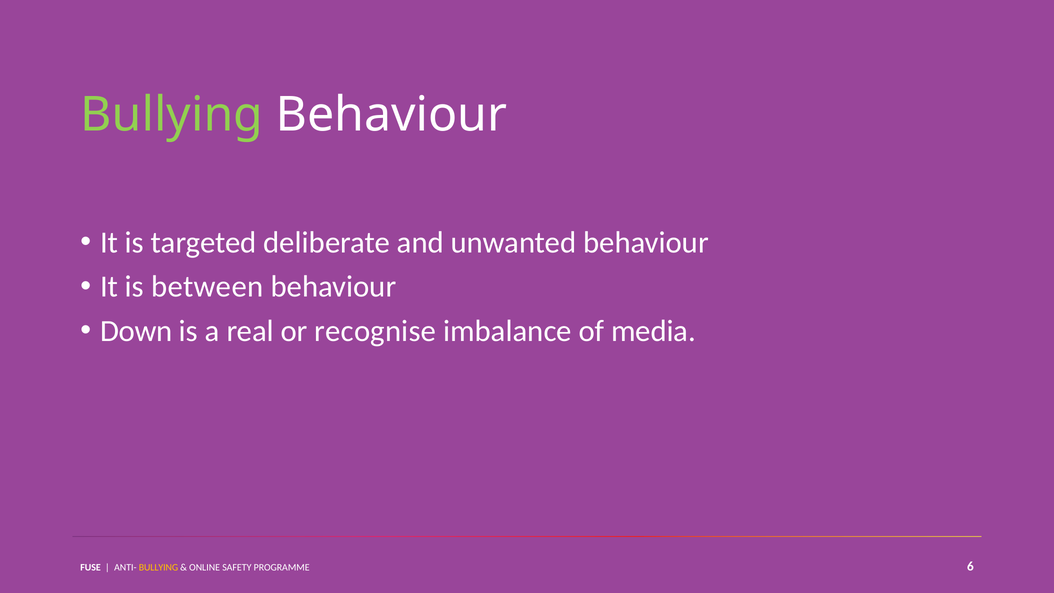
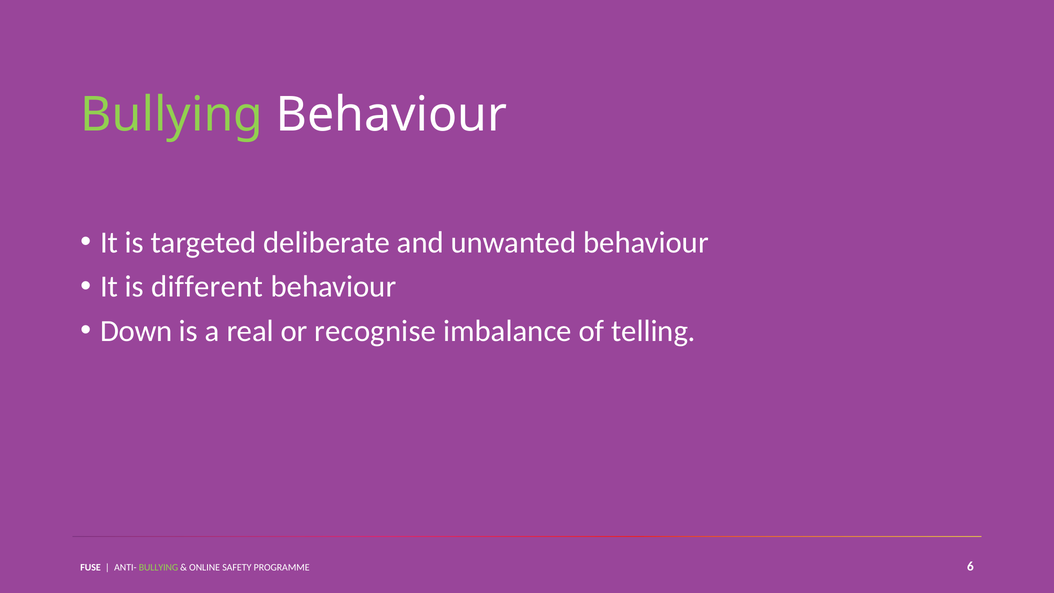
between: between -> different
media: media -> telling
BULLYING at (158, 568) colour: yellow -> light green
